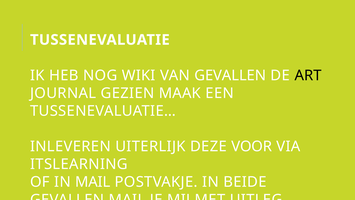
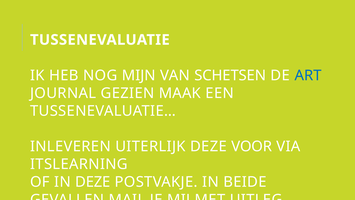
WIKI: WIKI -> MIJN
VAN GEVALLEN: GEVALLEN -> SCHETSEN
ART colour: black -> blue
IN MAIL: MAIL -> DEZE
